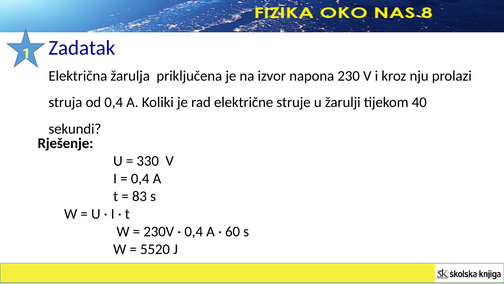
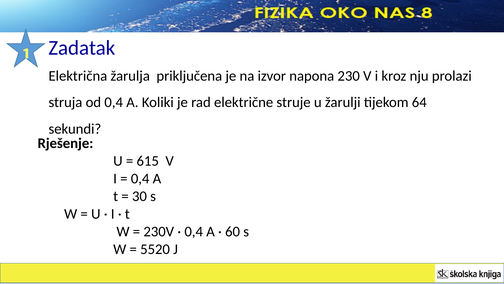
40: 40 -> 64
330: 330 -> 615
83: 83 -> 30
